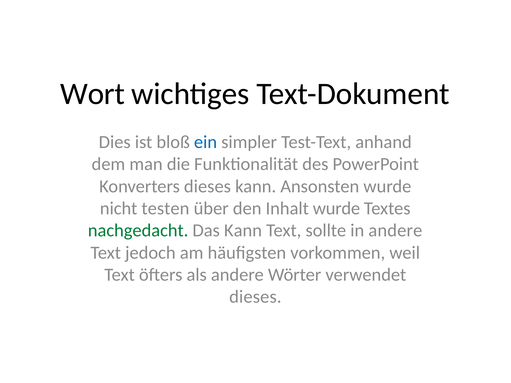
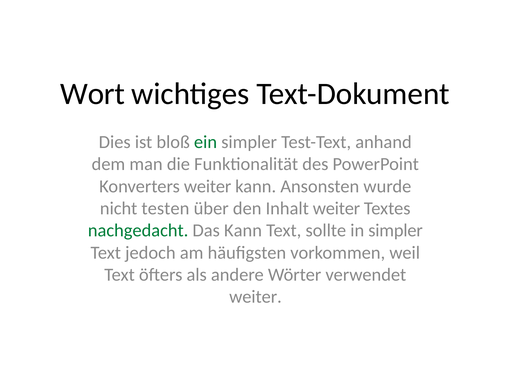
ein colour: blue -> green
Konverters dieses: dieses -> weiter
Inhalt wurde: wurde -> weiter
in andere: andere -> simpler
dieses at (255, 297): dieses -> weiter
